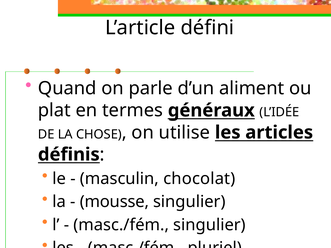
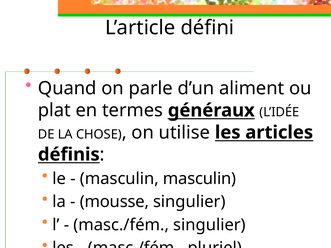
masculin chocolat: chocolat -> masculin
